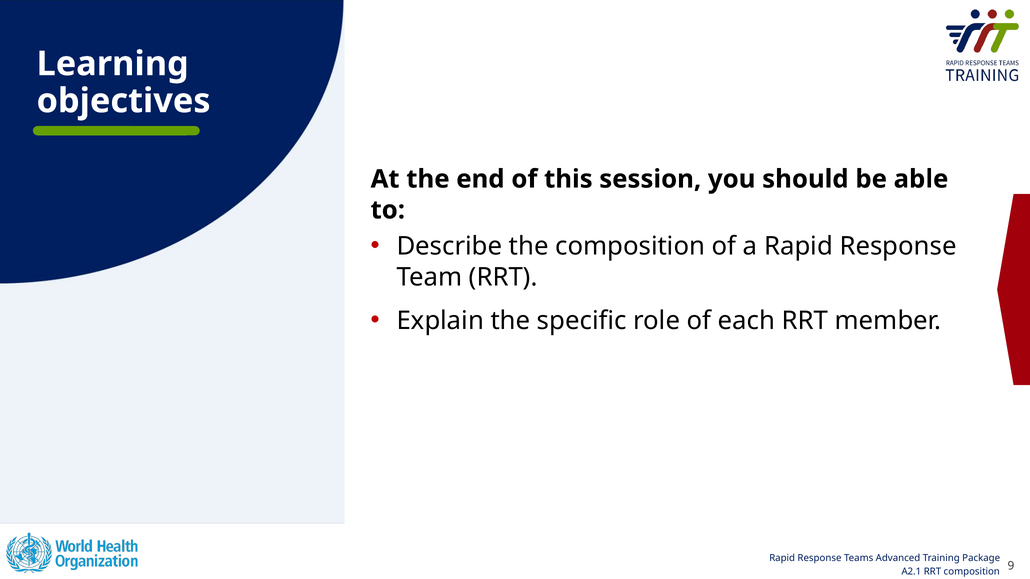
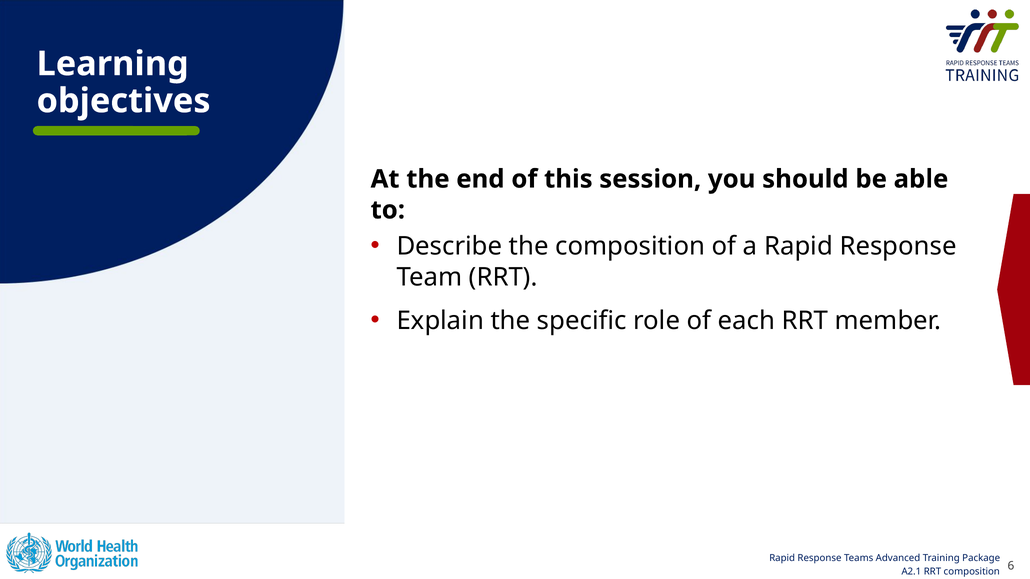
9: 9 -> 6
